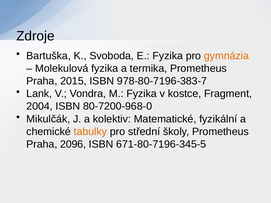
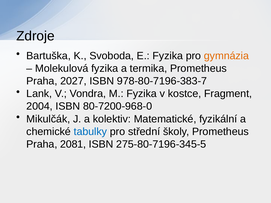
2015: 2015 -> 2027
tabulky colour: orange -> blue
2096: 2096 -> 2081
671-80-7196-345-5: 671-80-7196-345-5 -> 275-80-7196-345-5
